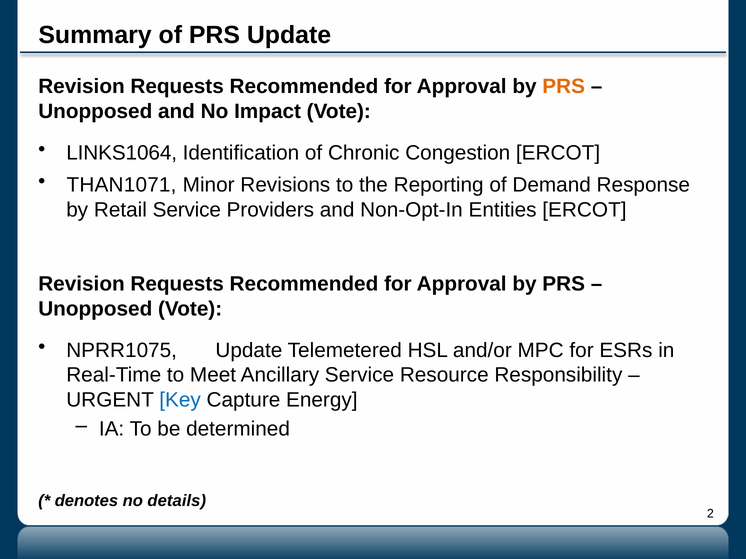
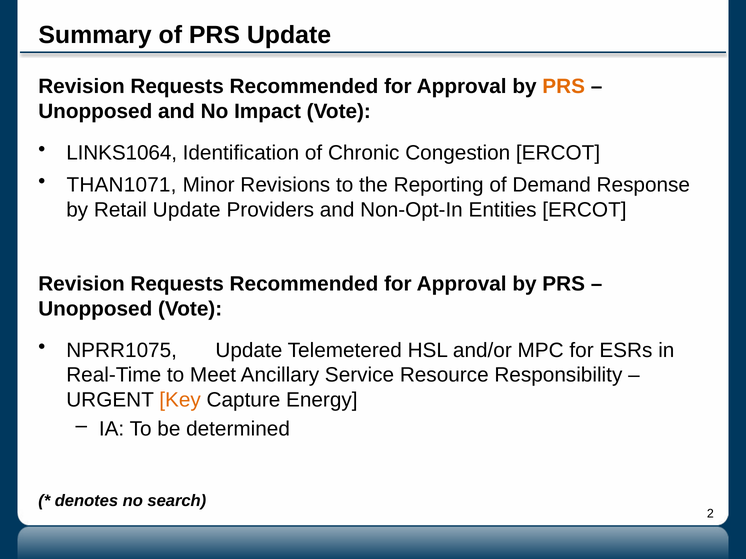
Retail Service: Service -> Update
Key colour: blue -> orange
details: details -> search
